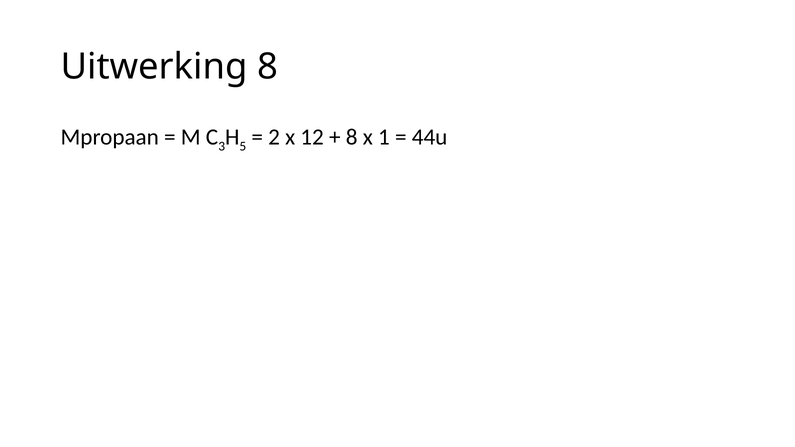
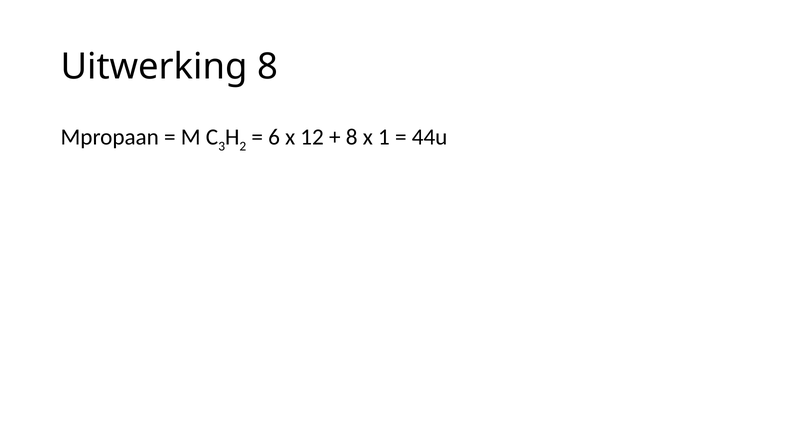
5: 5 -> 2
2: 2 -> 6
